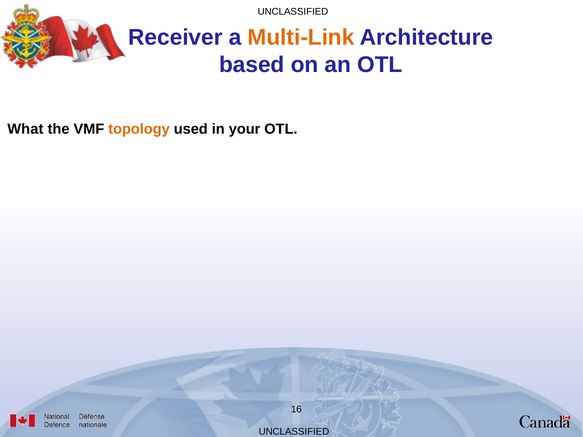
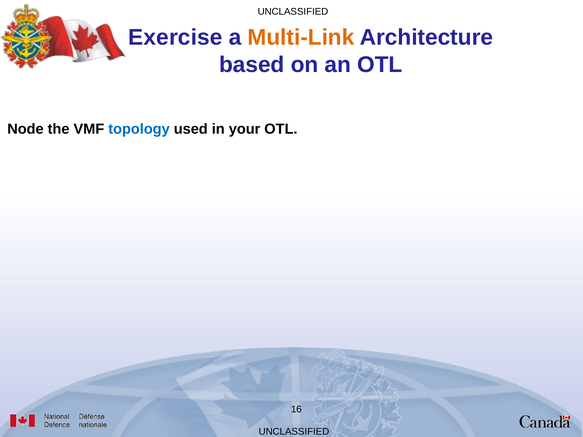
Receiver: Receiver -> Exercise
What: What -> Node
topology colour: orange -> blue
